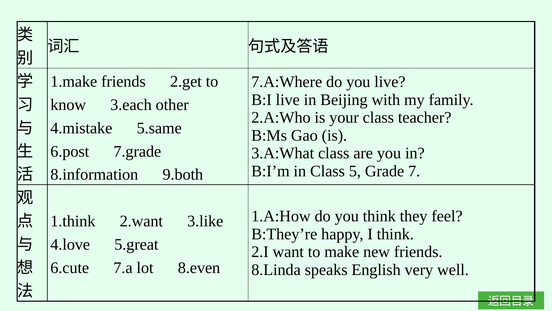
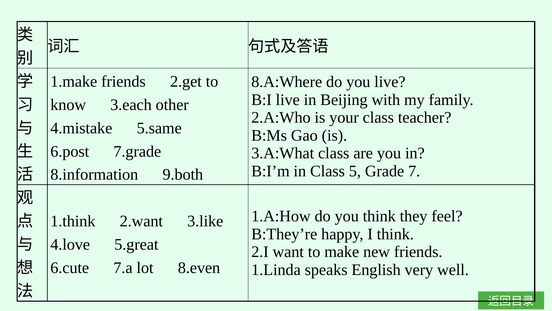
7.A:Where: 7.A:Where -> 8.A:Where
8.Linda: 8.Linda -> 1.Linda
